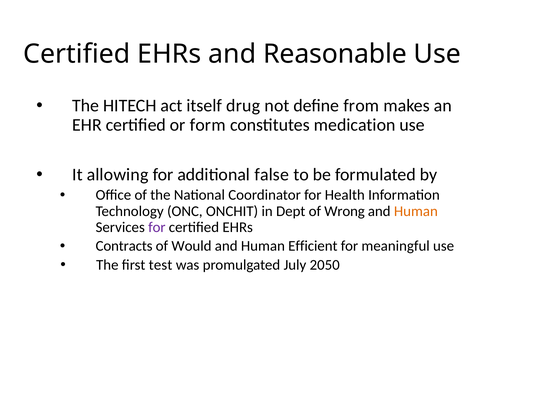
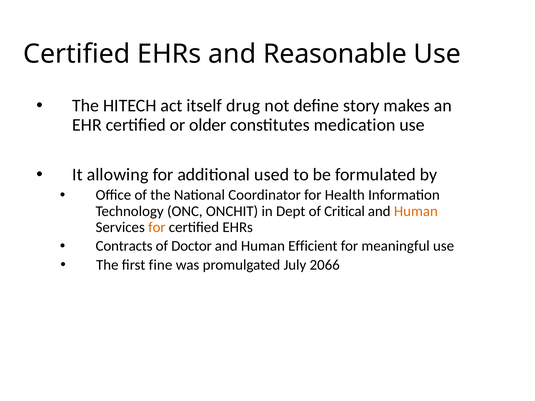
from: from -> story
form: form -> older
false: false -> used
Wrong: Wrong -> Critical
for at (157, 227) colour: purple -> orange
Would: Would -> Doctor
test: test -> fine
2050: 2050 -> 2066
